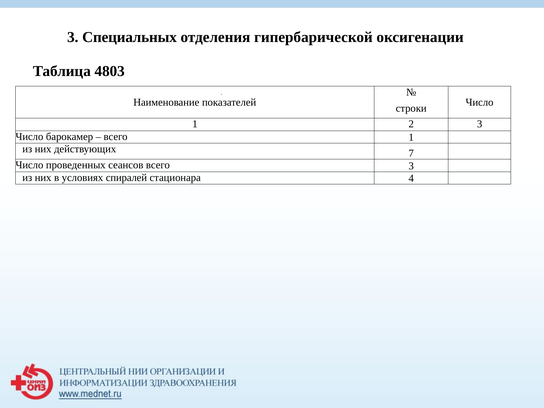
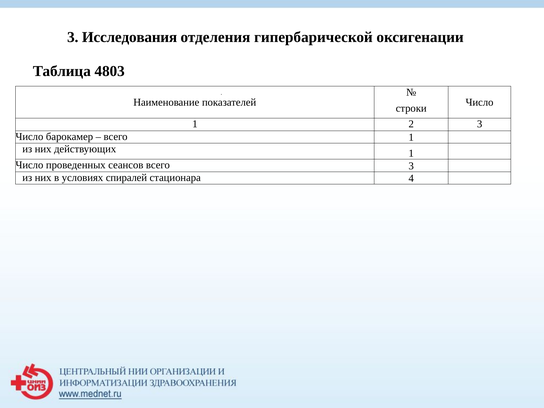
Специальных: Специальных -> Исследования
действующих 7: 7 -> 1
